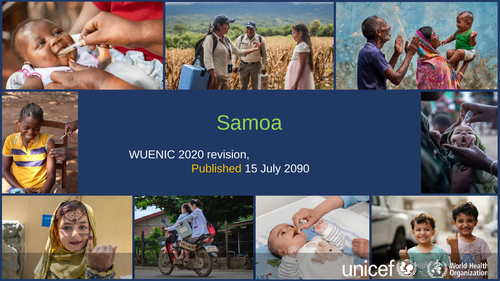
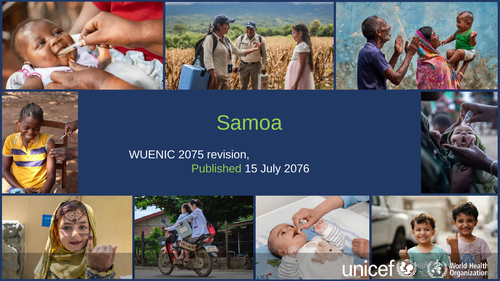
2020: 2020 -> 2075
Published colour: yellow -> light green
2090: 2090 -> 2076
